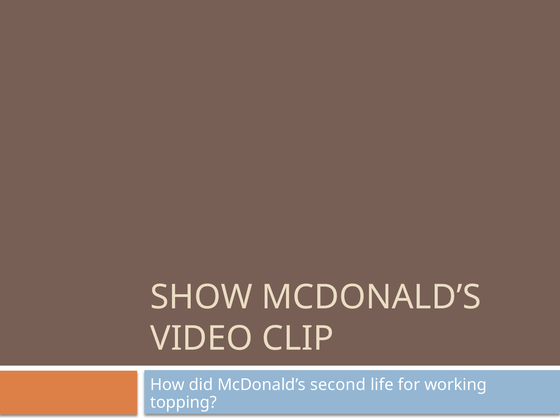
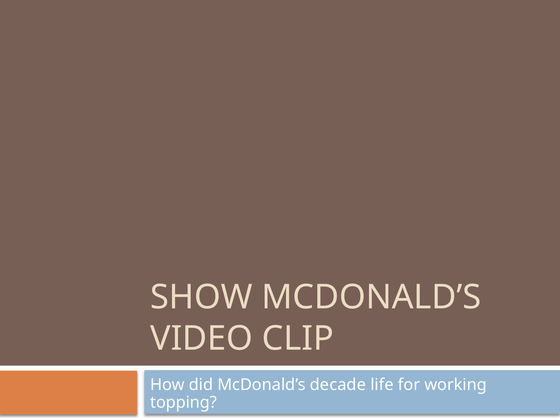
second: second -> decade
